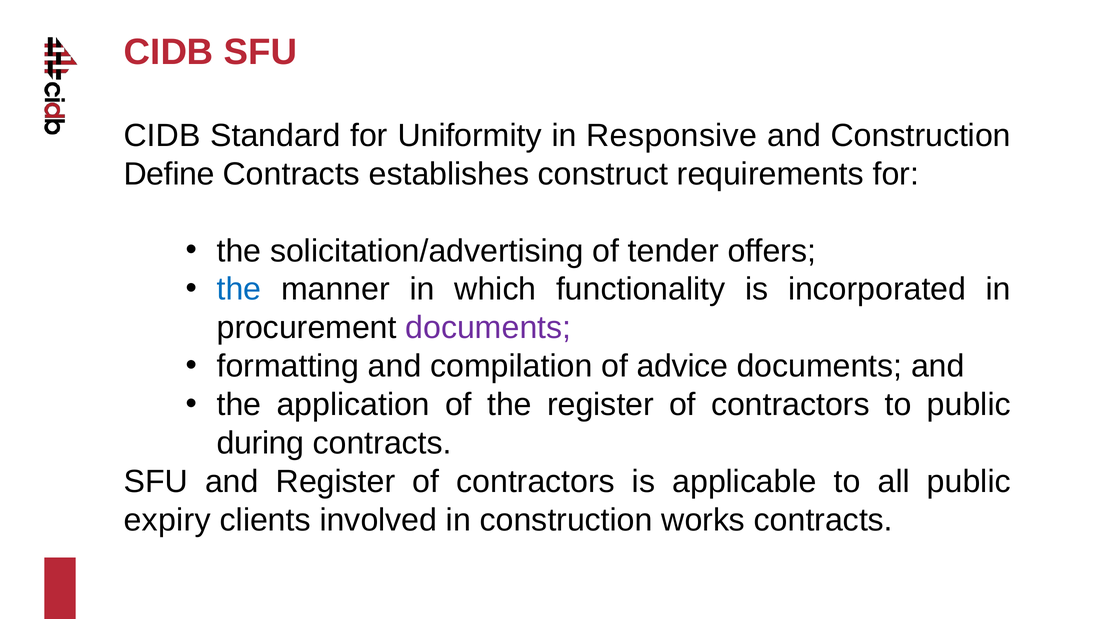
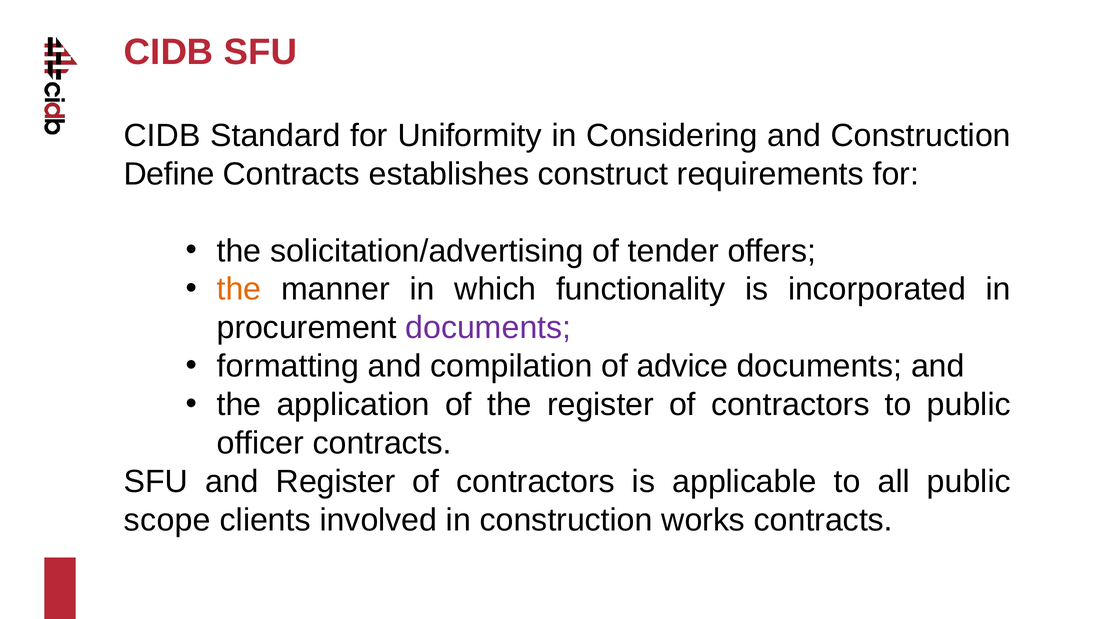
Responsive: Responsive -> Considering
the at (239, 290) colour: blue -> orange
during: during -> officer
expiry: expiry -> scope
